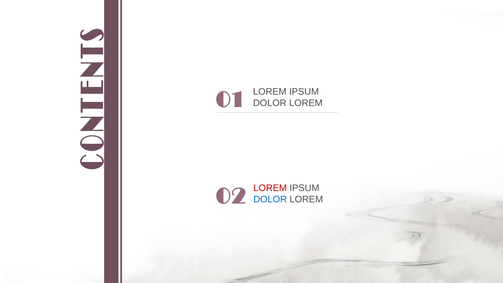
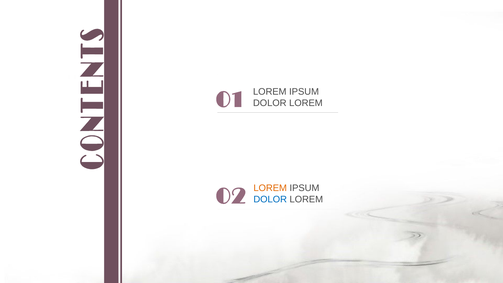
LOREM at (270, 188) colour: red -> orange
